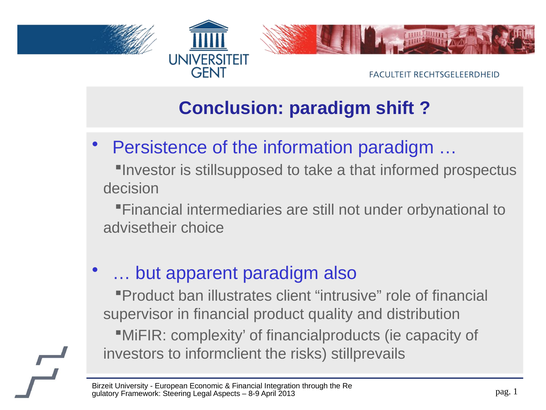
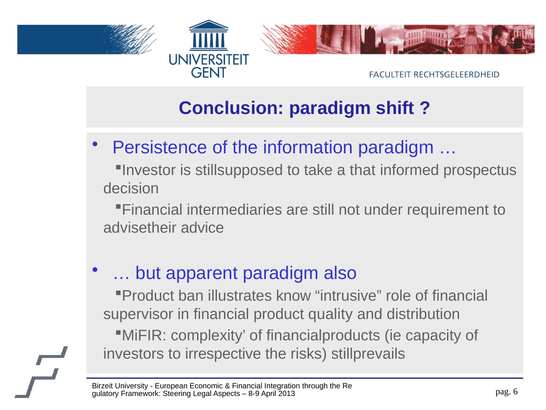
orbynational: orbynational -> requirement
choice: choice -> advice
client: client -> know
informclient: informclient -> irrespective
1: 1 -> 6
